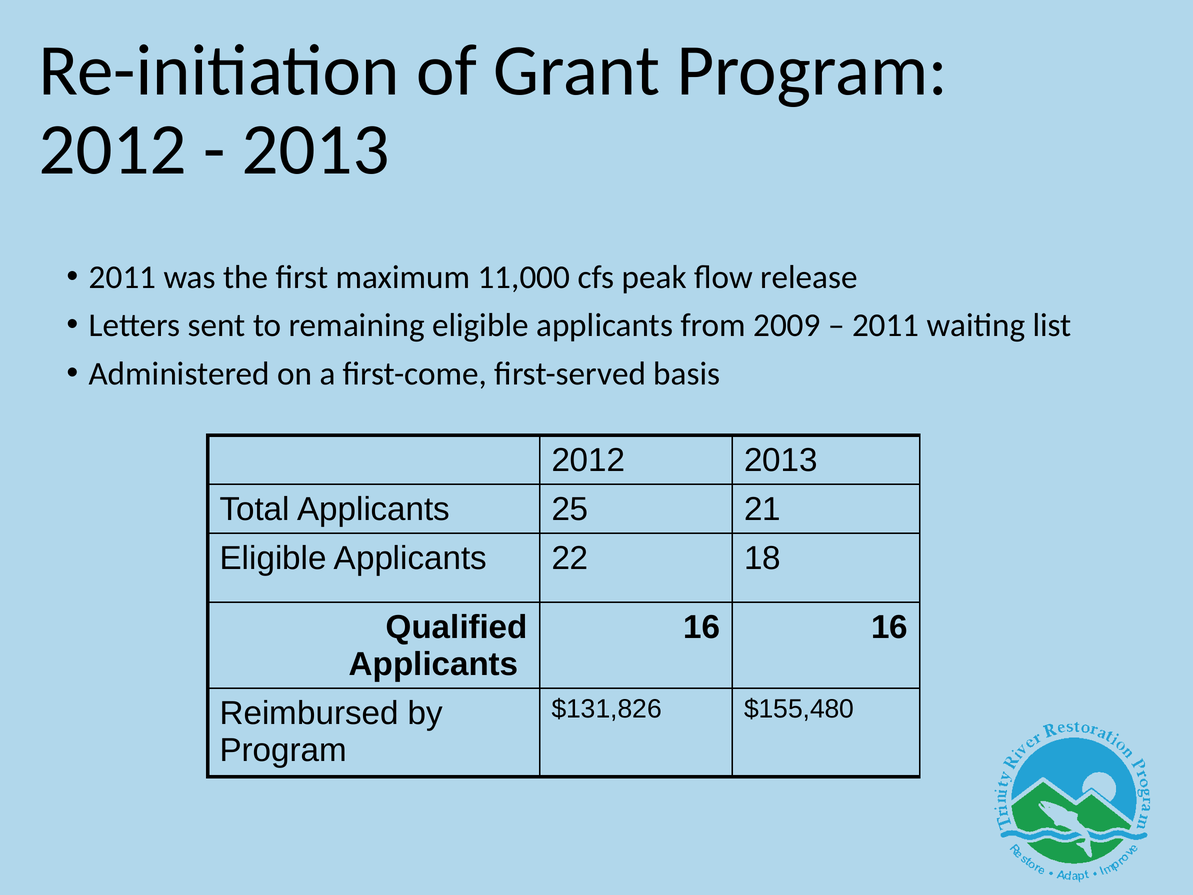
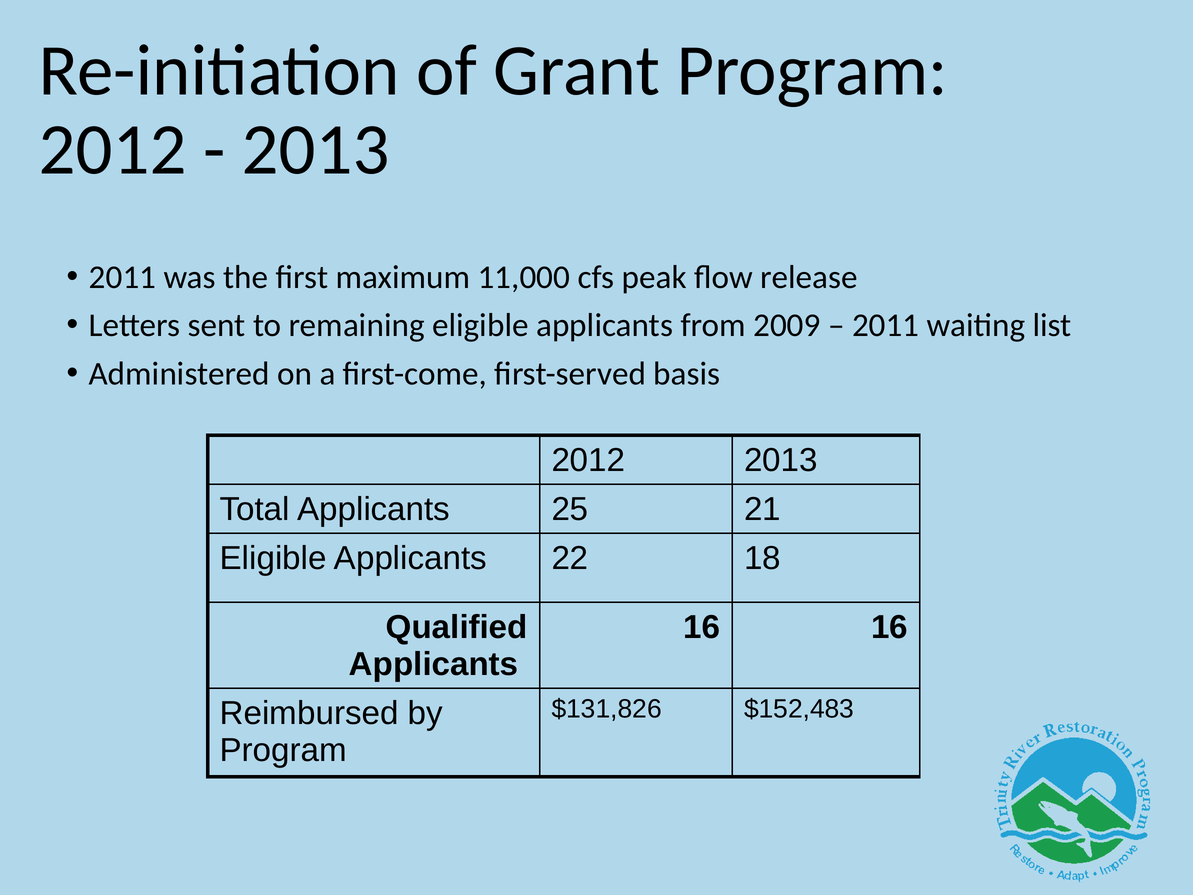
$155,480: $155,480 -> $152,483
